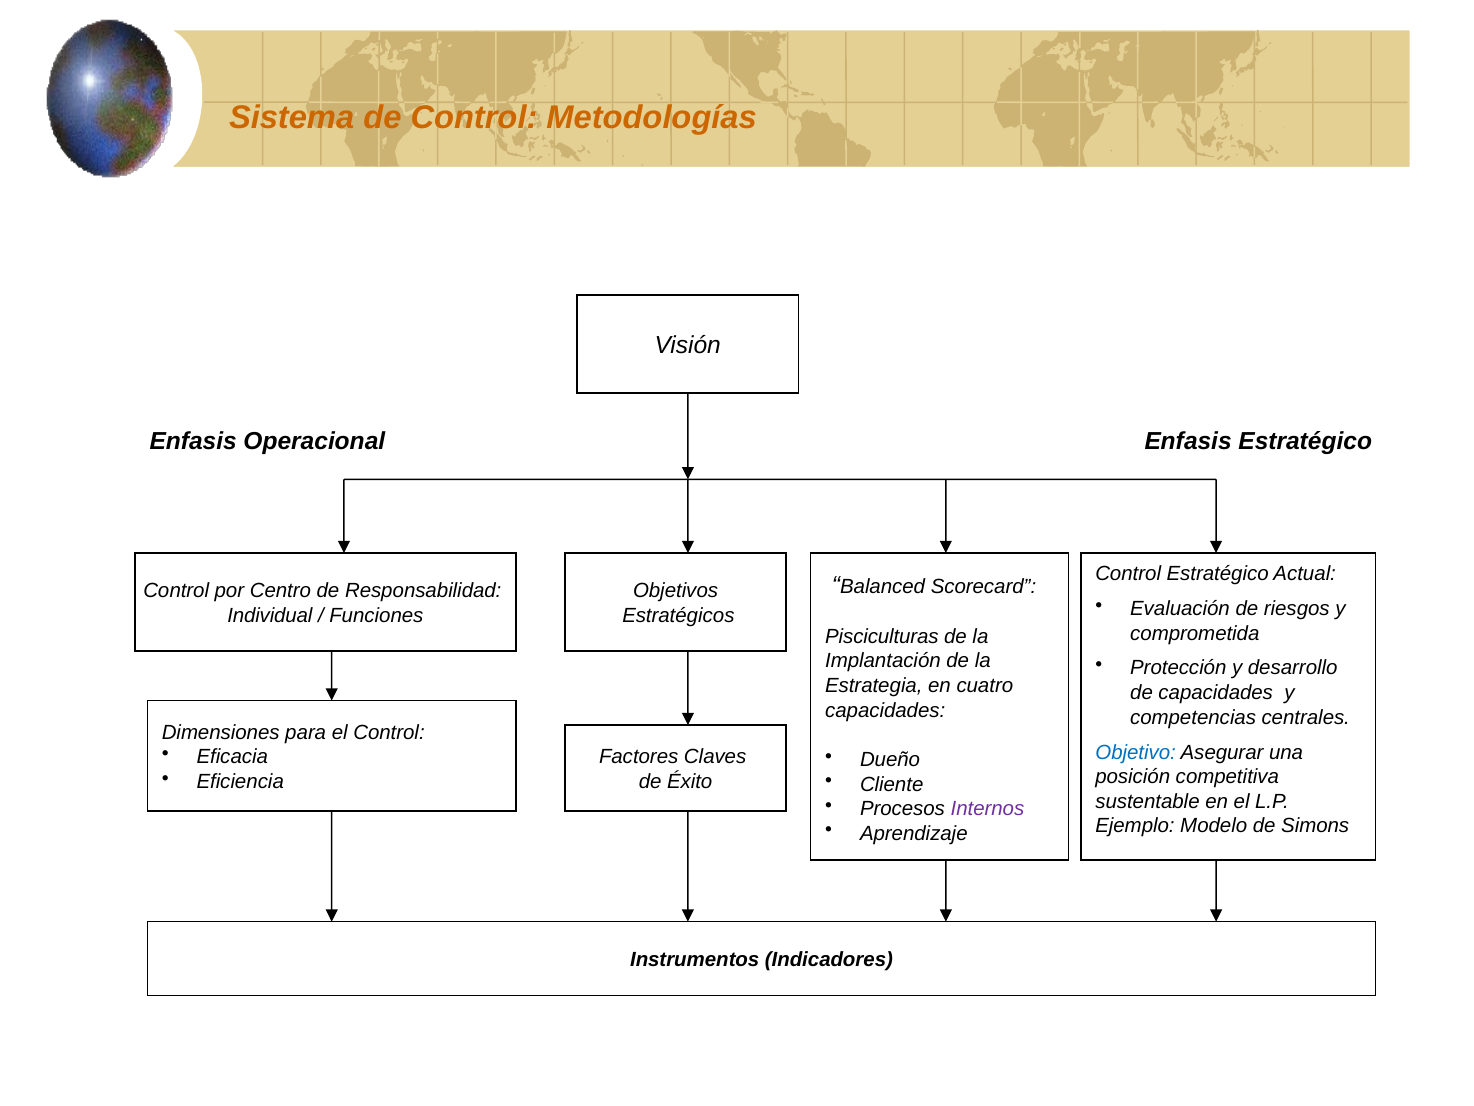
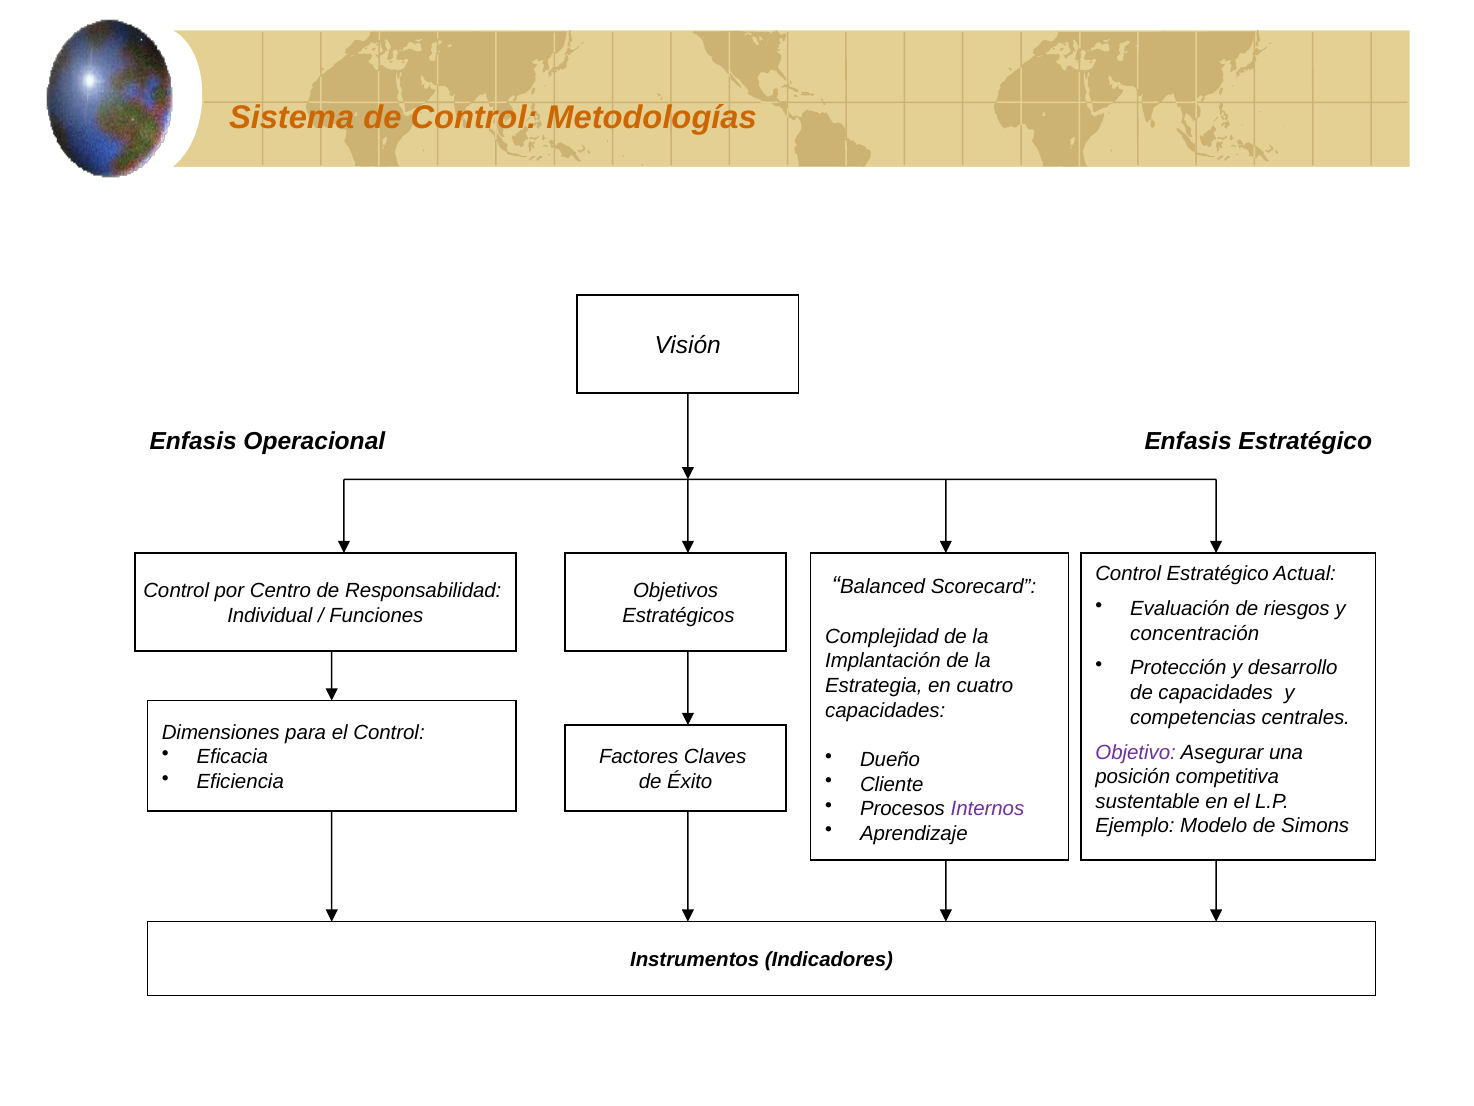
comprometida: comprometida -> concentración
Pisciculturas: Pisciculturas -> Complejidad
Objetivo colour: blue -> purple
